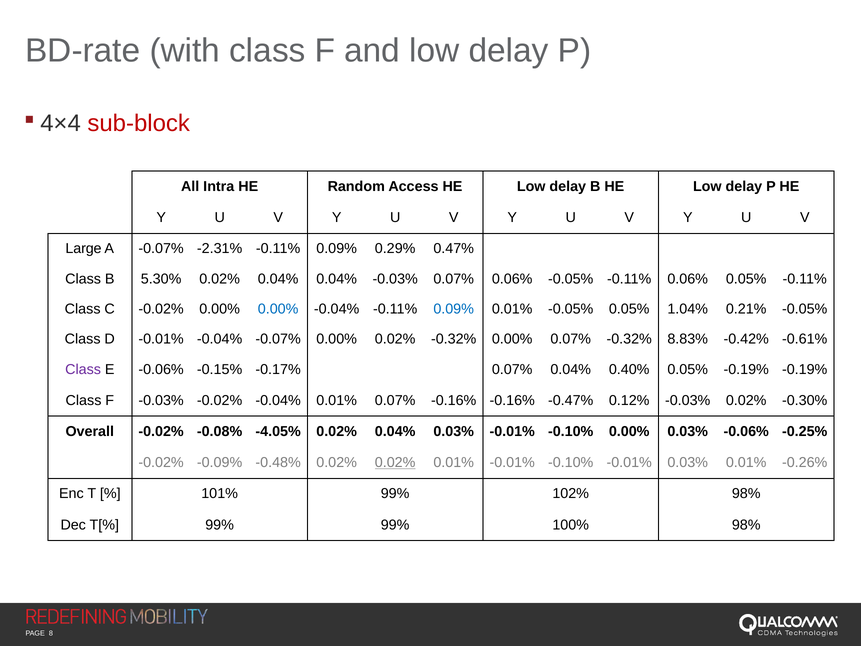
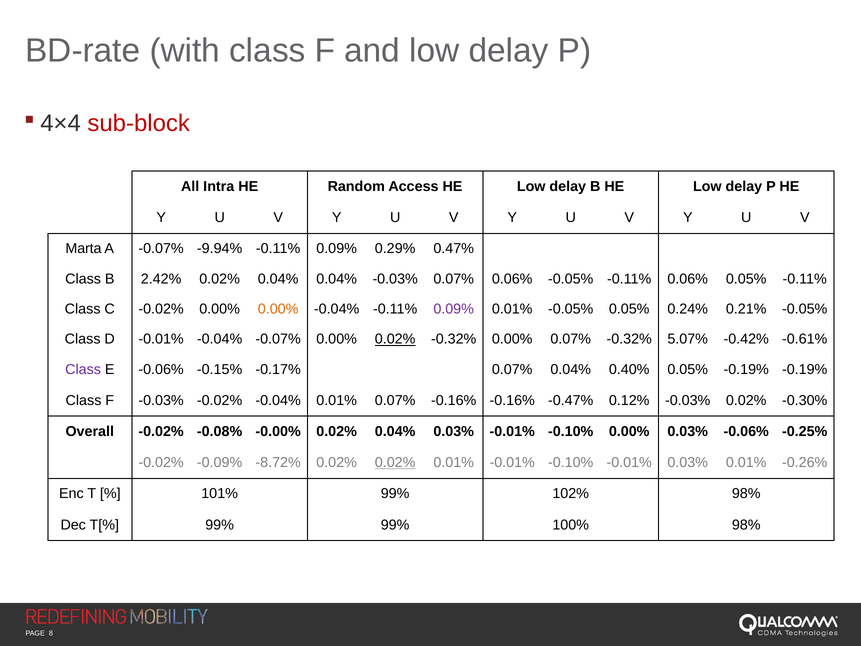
Large: Large -> Marta
-2.31%: -2.31% -> -9.94%
5.30%: 5.30% -> 2.42%
0.00% at (278, 309) colour: blue -> orange
0.09% at (454, 309) colour: blue -> purple
1.04%: 1.04% -> 0.24%
0.02% at (395, 339) underline: none -> present
8.83%: 8.83% -> 5.07%
-4.05%: -4.05% -> -0.00%
-0.48%: -0.48% -> -8.72%
